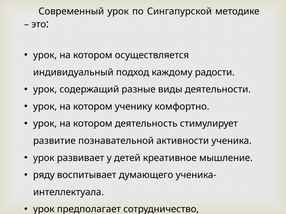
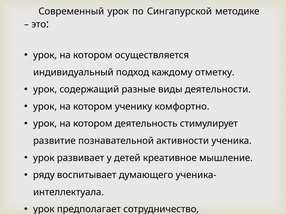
каждому радости: радости -> отметку
